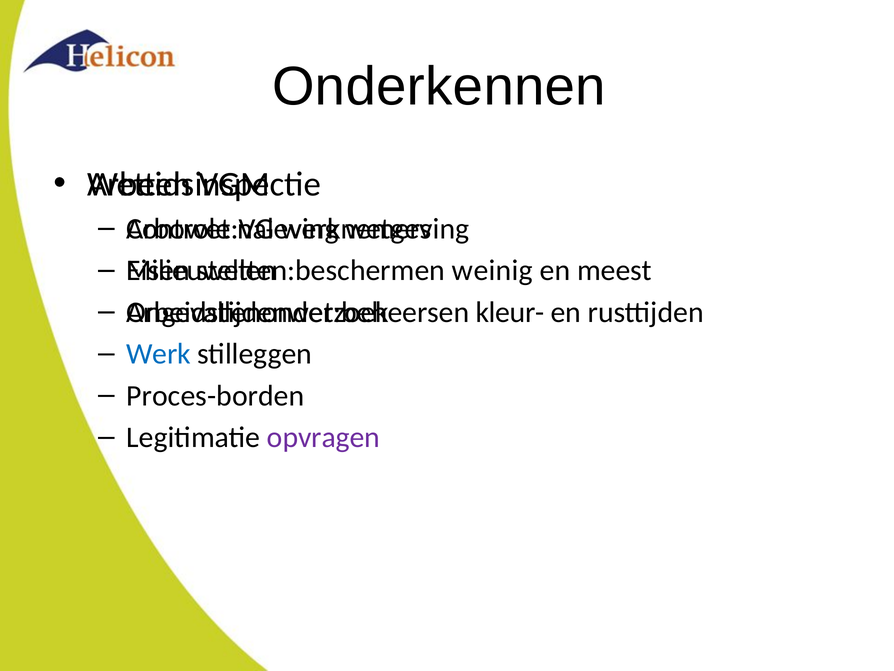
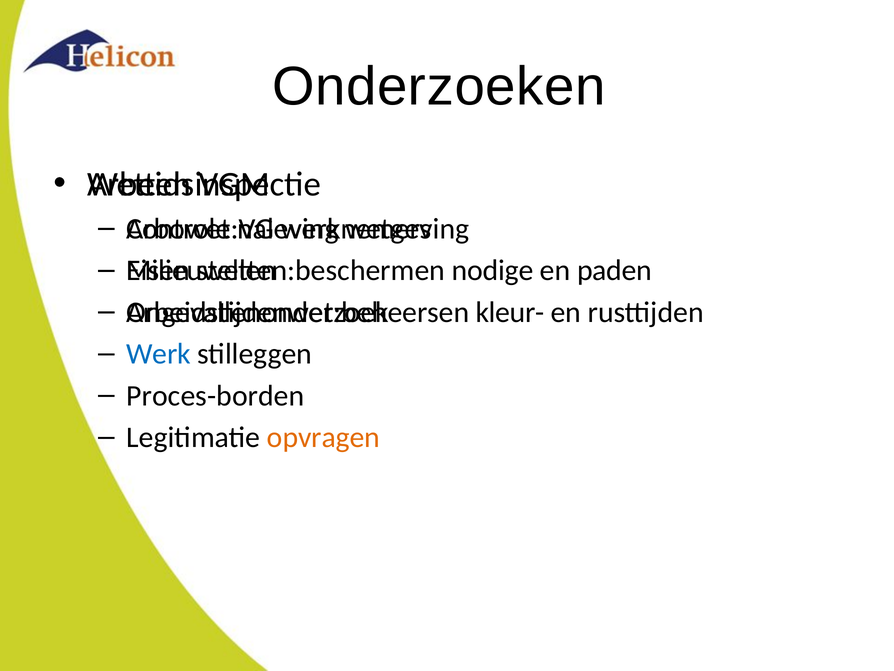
Onderkennen: Onderkennen -> Onderzoeken
weinig: weinig -> nodige
meest: meest -> paden
opvragen colour: purple -> orange
